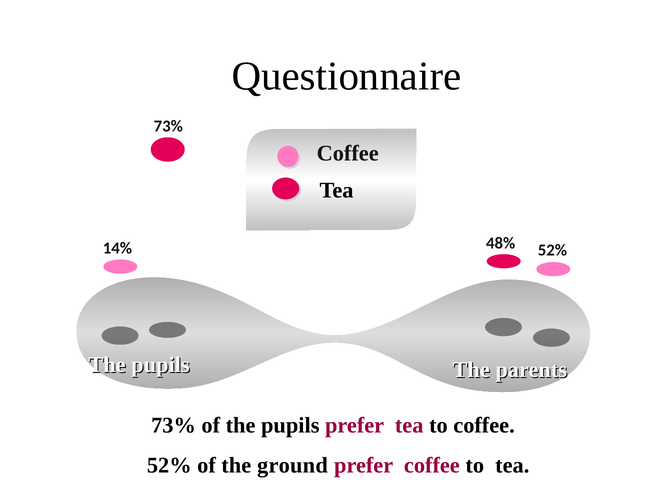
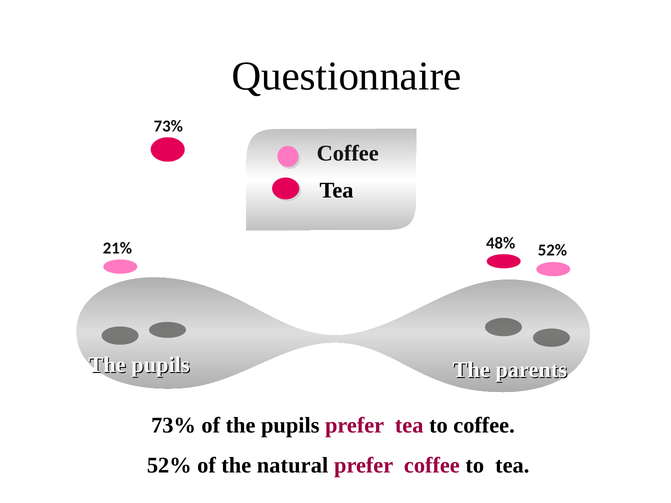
14%: 14% -> 21%
ground: ground -> natural
